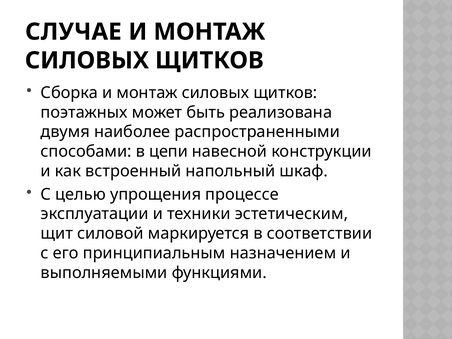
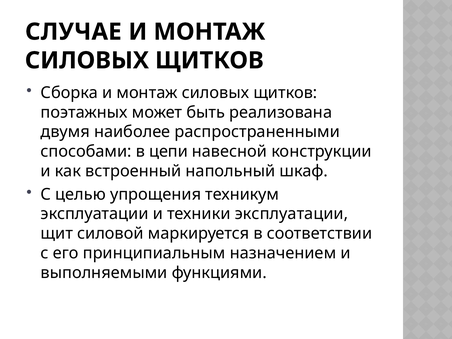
процессе: процессе -> техникум
техники эстетическим: эстетическим -> эксплуатации
